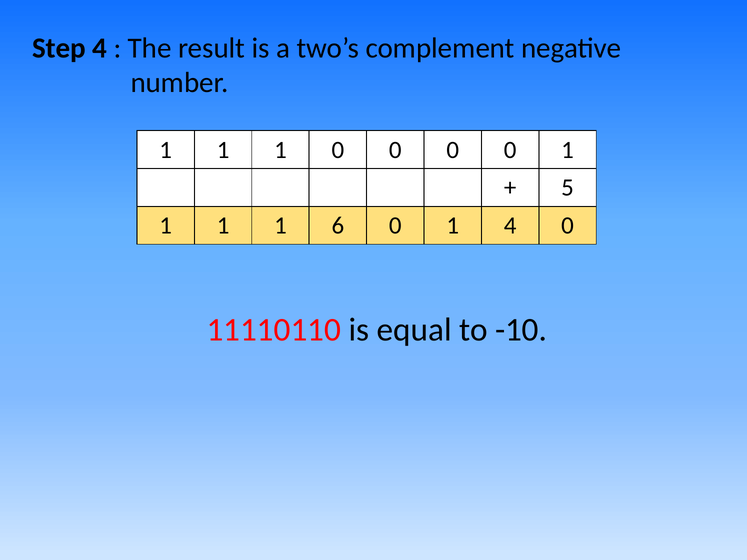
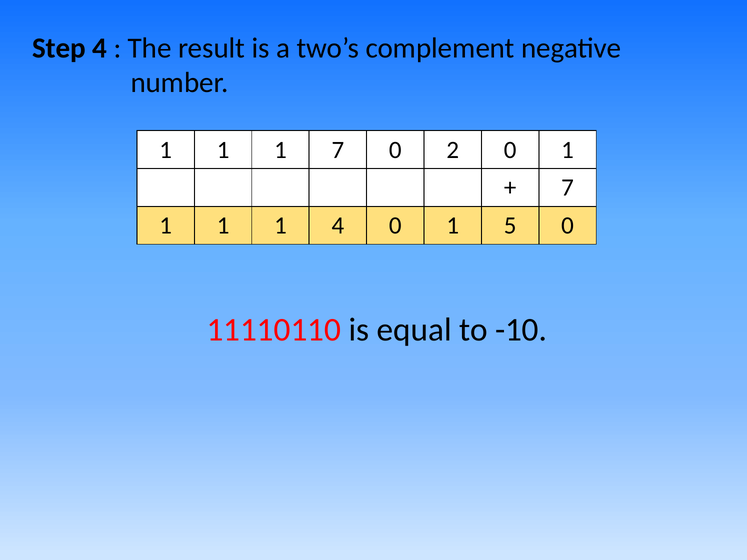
1 0: 0 -> 7
0 at (453, 150): 0 -> 2
5 at (568, 188): 5 -> 7
1 6: 6 -> 4
1 4: 4 -> 5
